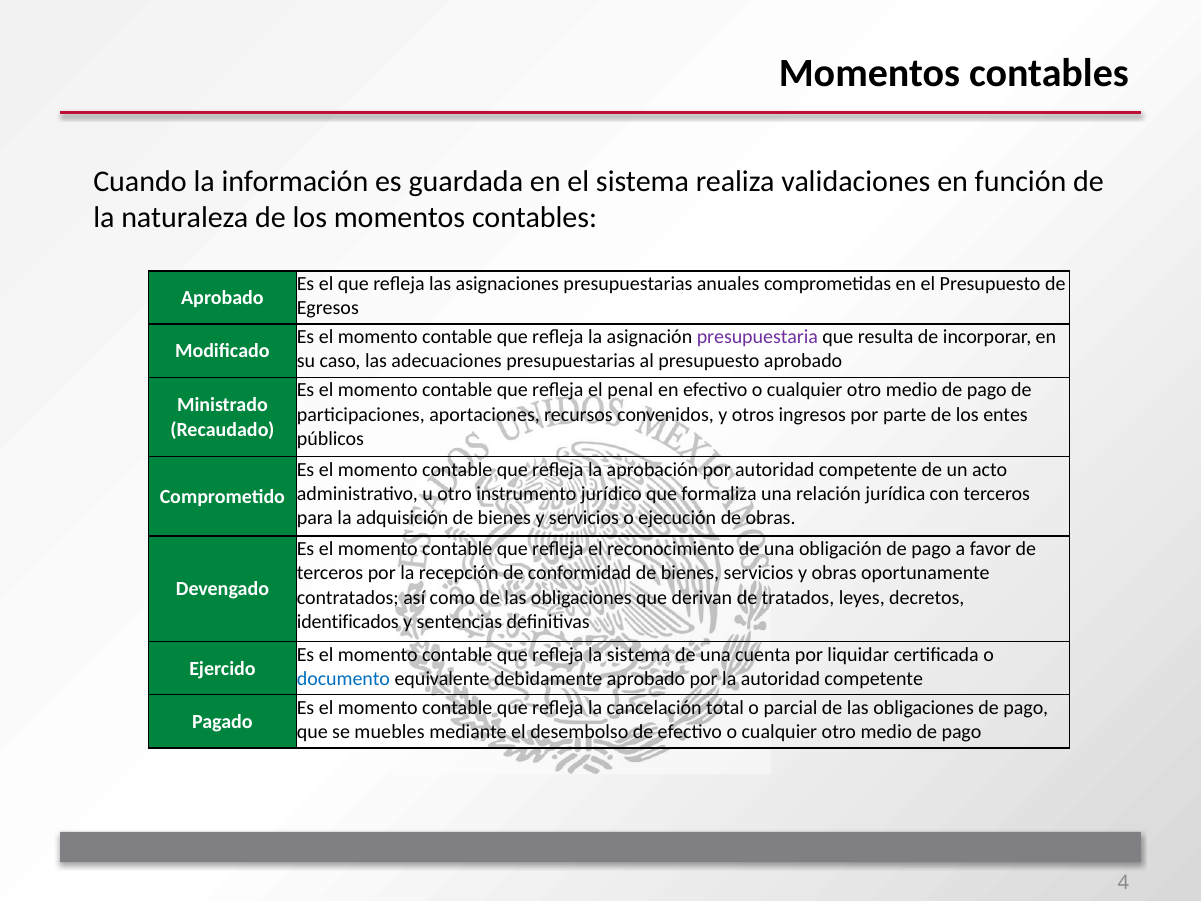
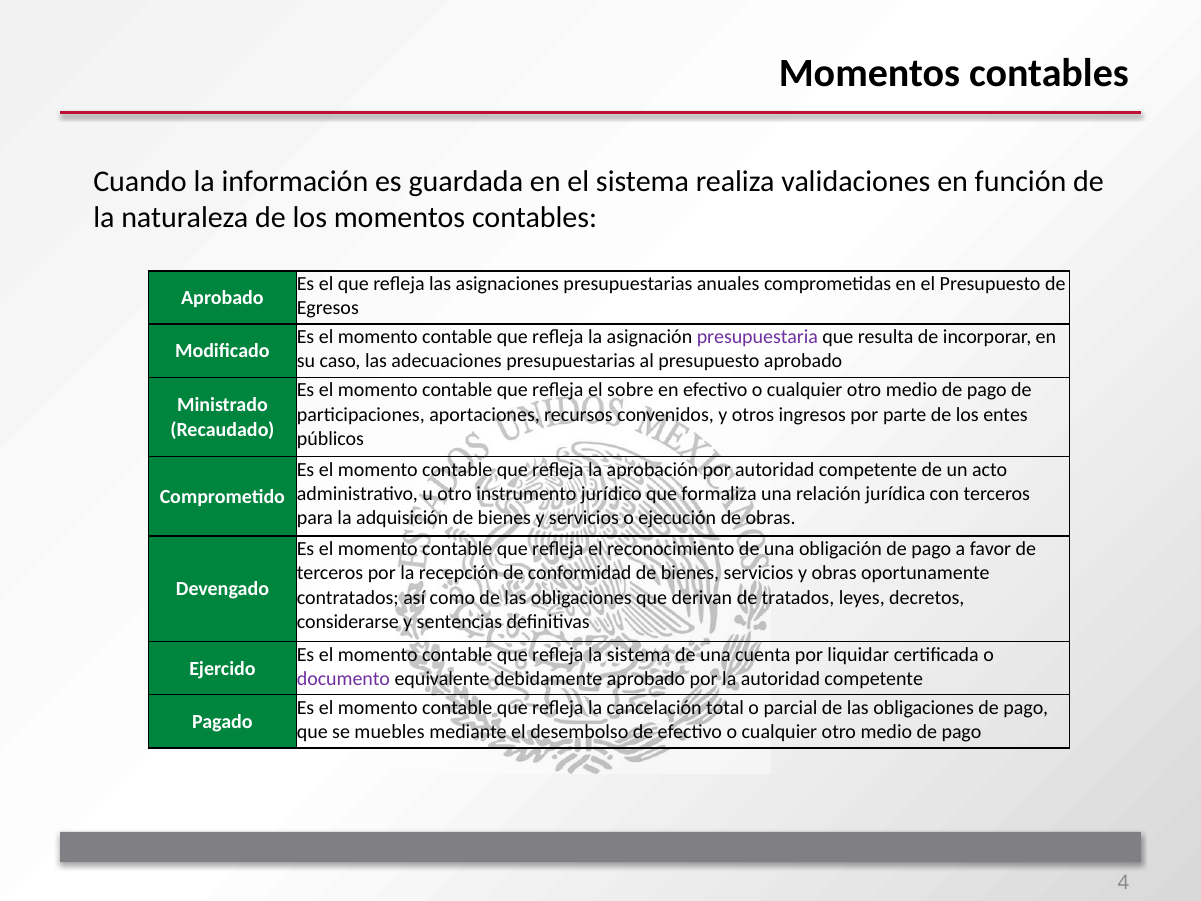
penal: penal -> sobre
identificados: identificados -> considerarse
documento colour: blue -> purple
